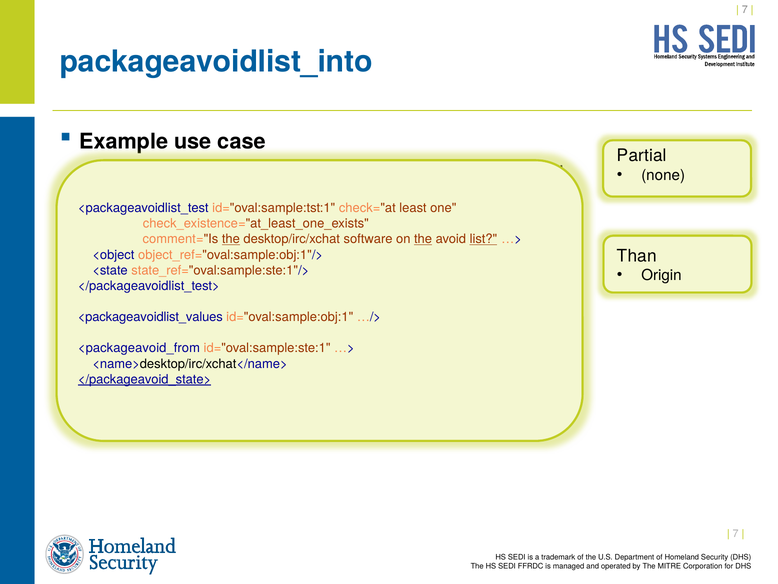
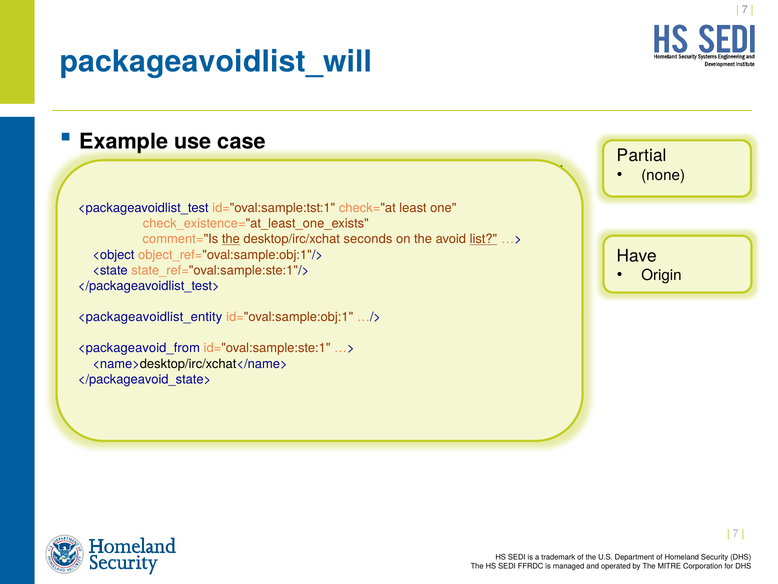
packageavoidlist_into: packageavoidlist_into -> packageavoidlist_will
desktop/irc/xchat software: software -> seconds
the at (423, 239) underline: present -> none
Than: Than -> Have
<packageavoidlist_values: <packageavoidlist_values -> <packageavoidlist_entity
</packageavoid_state> underline: present -> none
